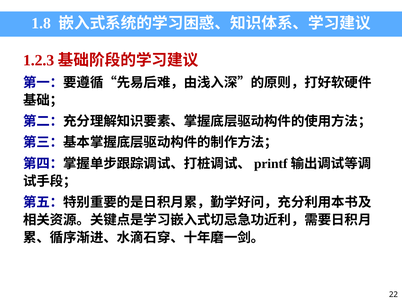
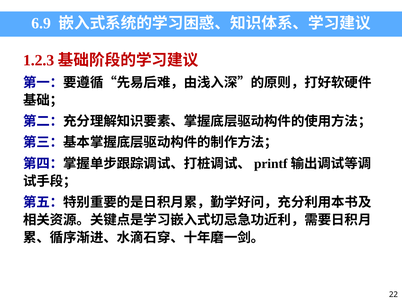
1.8: 1.8 -> 6.9
